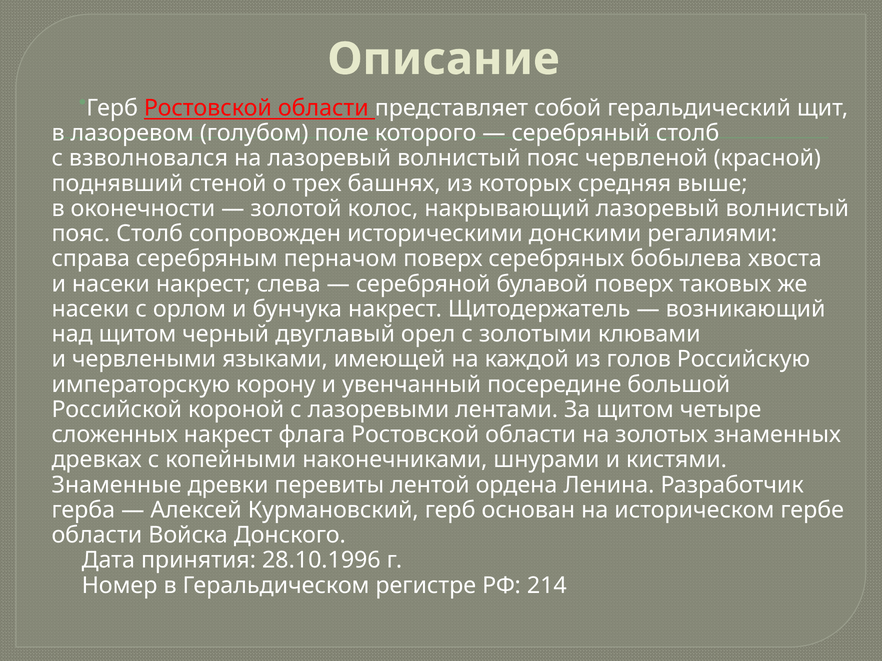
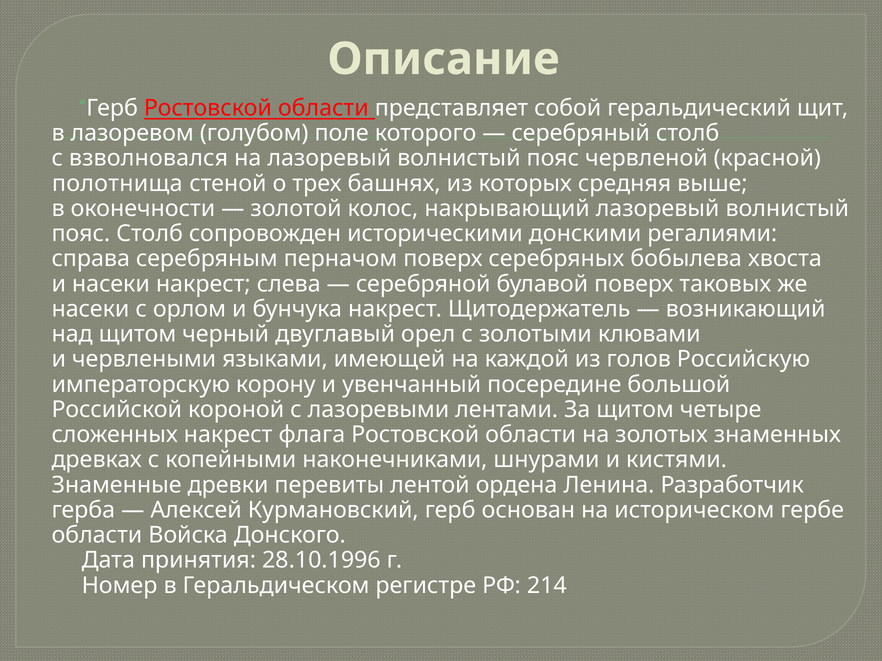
поднявший: поднявший -> полотнища
